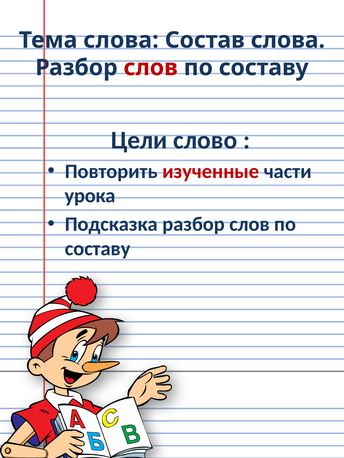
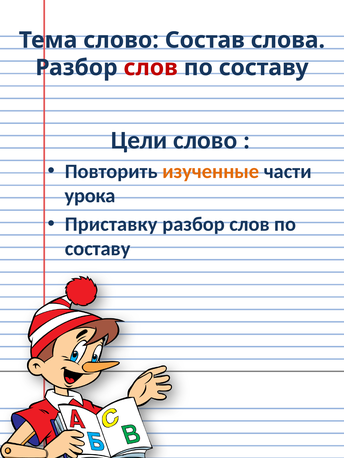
Тема слова: слова -> слово
изученные colour: red -> orange
Подсказка: Подсказка -> Приставку
